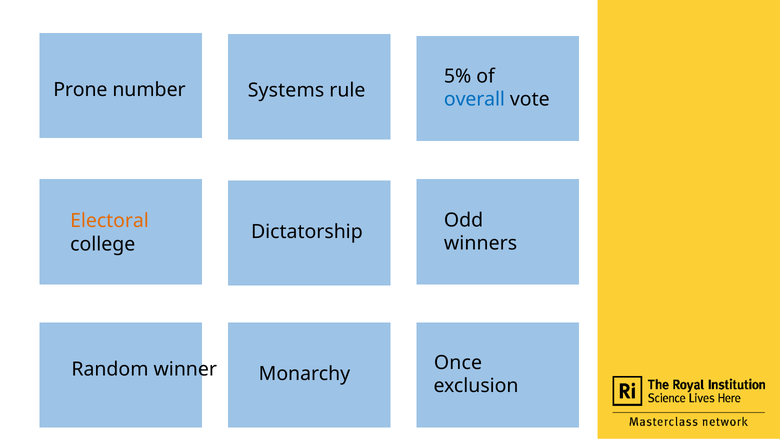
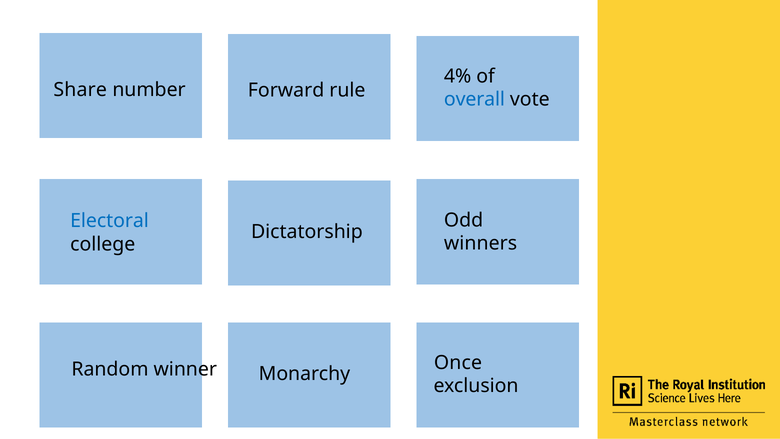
5%: 5% -> 4%
Prone: Prone -> Share
Systems: Systems -> Forward
Electoral colour: orange -> blue
